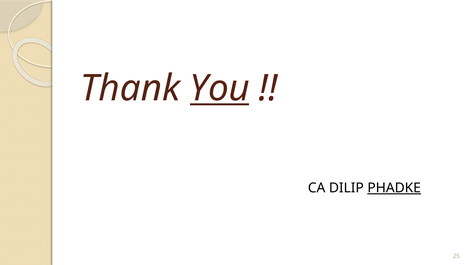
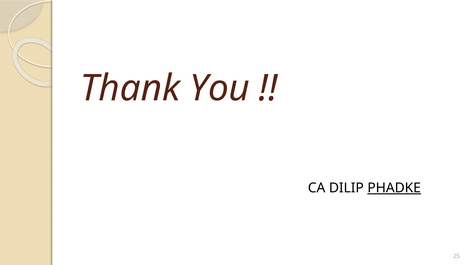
You underline: present -> none
